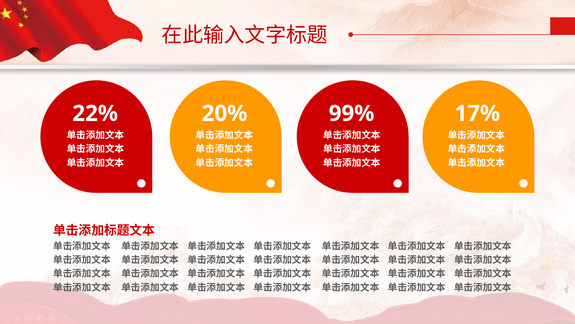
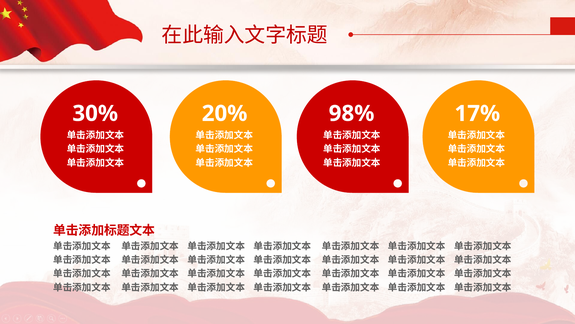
22%: 22% -> 30%
99%: 99% -> 98%
